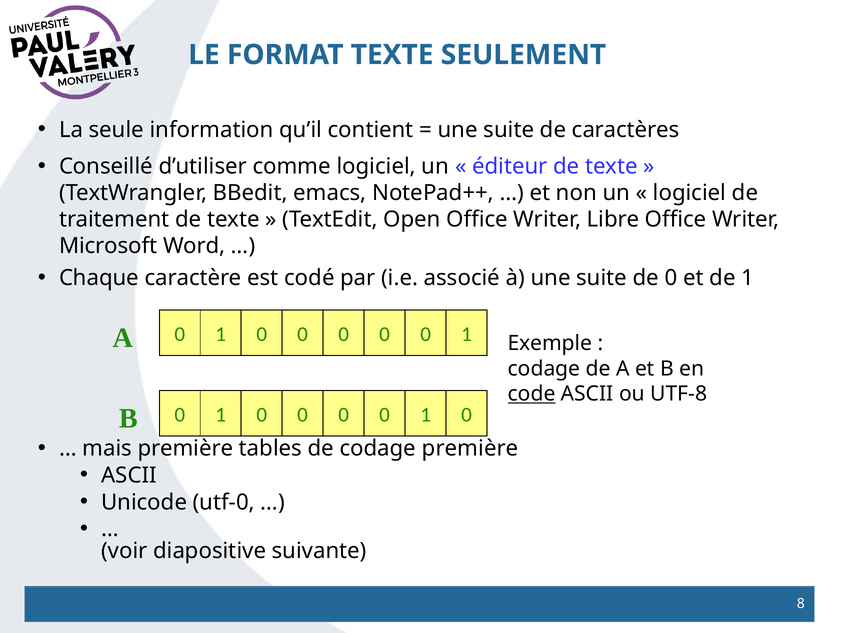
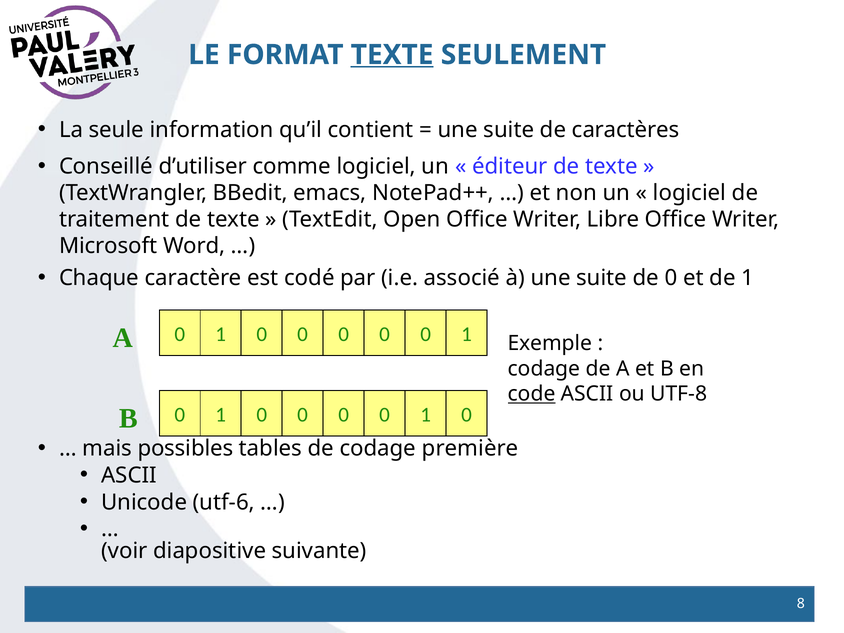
TEXTE at (392, 55) underline: none -> present
mais première: première -> possibles
utf-0: utf-0 -> utf-6
